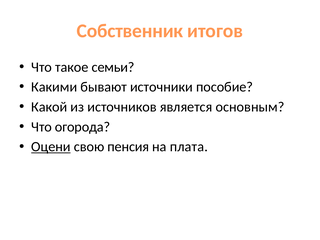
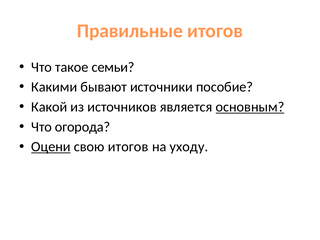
Собственник: Собственник -> Правильные
основным underline: none -> present
свою пенсия: пенсия -> итогов
плата: плата -> уходу
